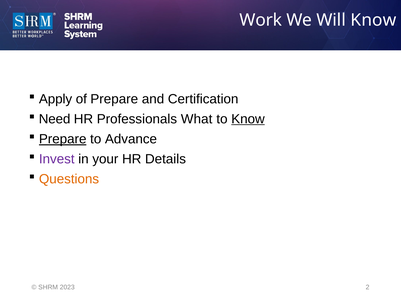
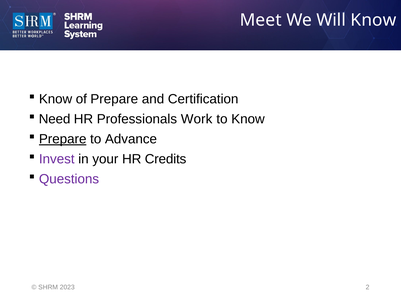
Work: Work -> Meet
Apply at (56, 99): Apply -> Know
What: What -> Work
Know at (248, 119) underline: present -> none
Details: Details -> Credits
Questions colour: orange -> purple
